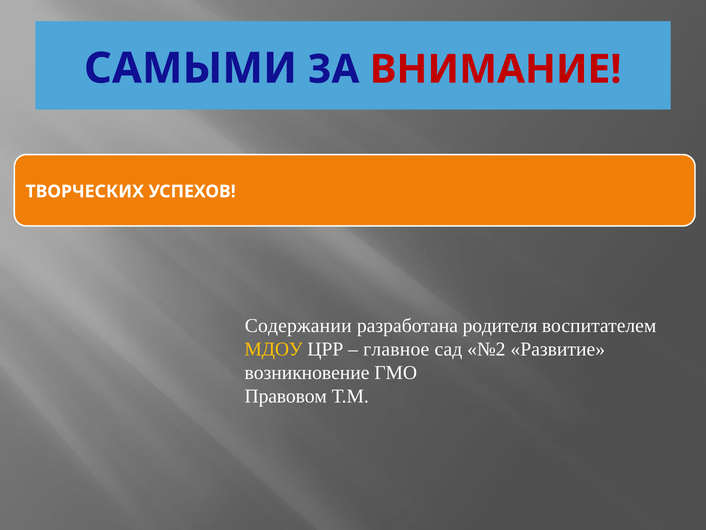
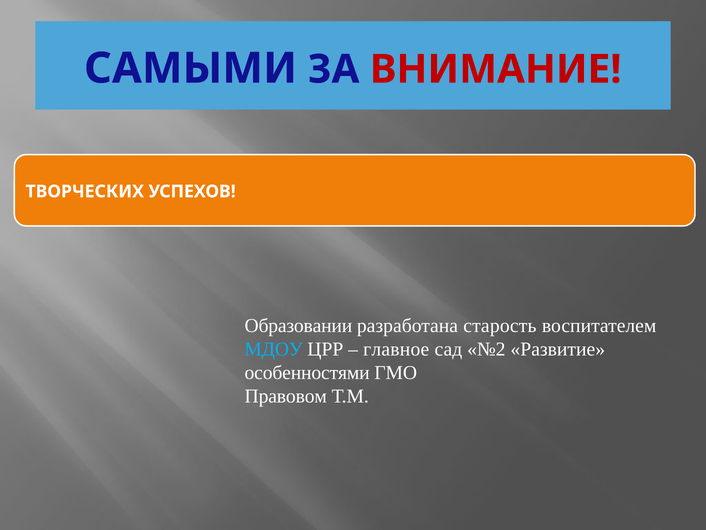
Содержании: Содержании -> Образовании
родителя: родителя -> старость
МДОУ colour: yellow -> light blue
возникновение: возникновение -> особенностями
